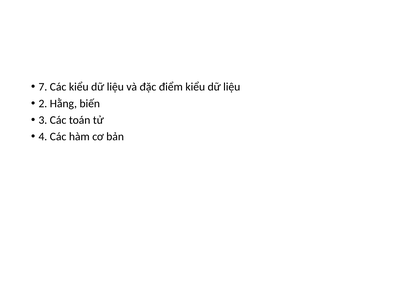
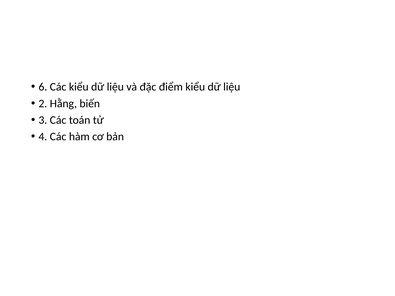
7: 7 -> 6
